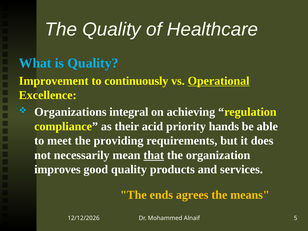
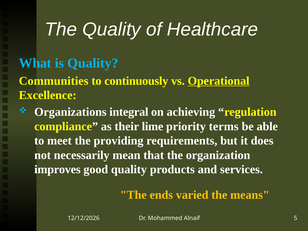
Improvement: Improvement -> Communities
acid: acid -> lime
hands: hands -> terms
that underline: present -> none
agrees: agrees -> varied
